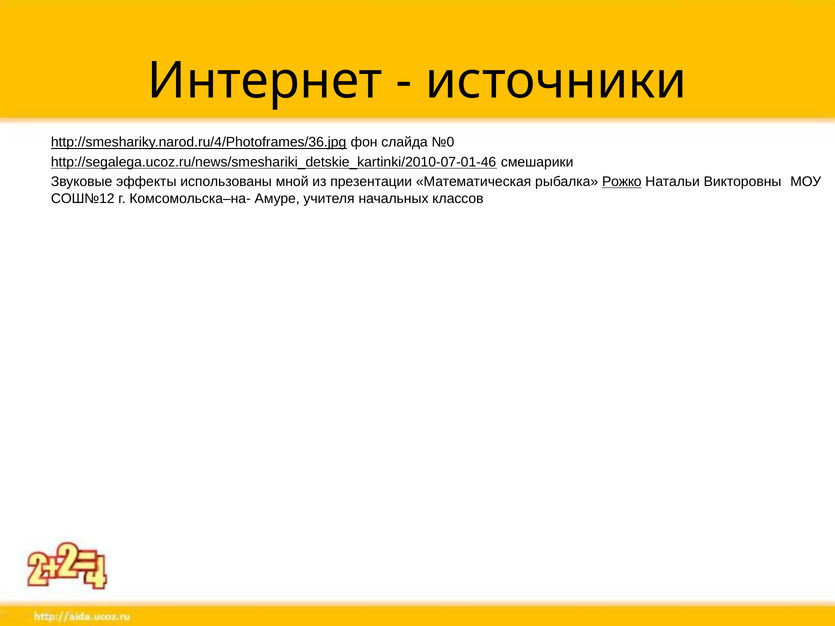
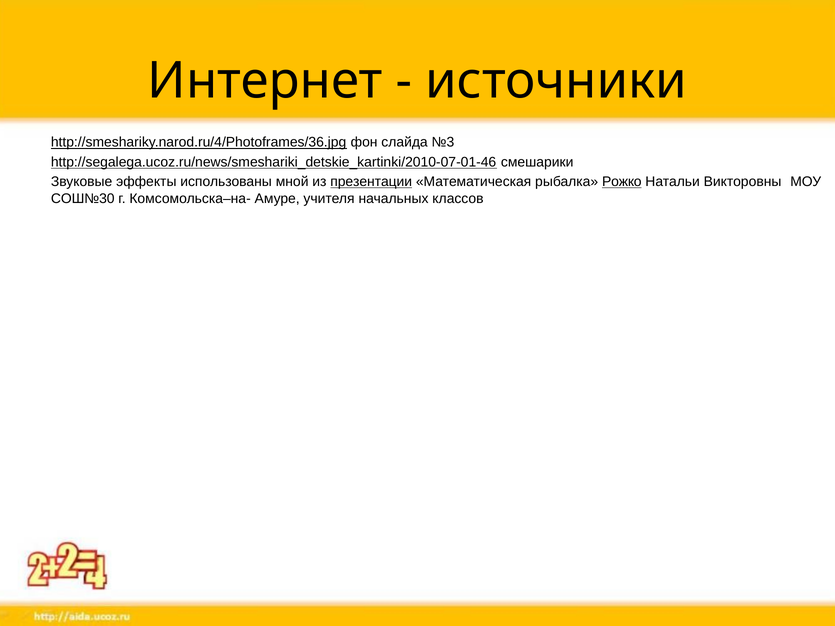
№0: №0 -> №3
презентации underline: none -> present
СОШ№12: СОШ№12 -> СОШ№30
